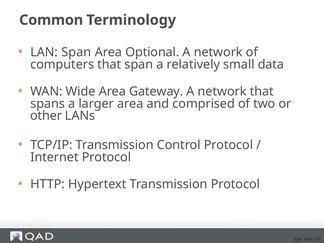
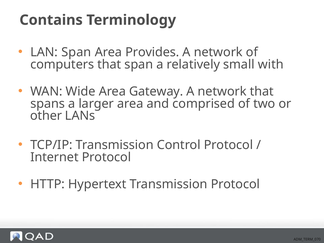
Common: Common -> Contains
Optional: Optional -> Provides
data: data -> with
